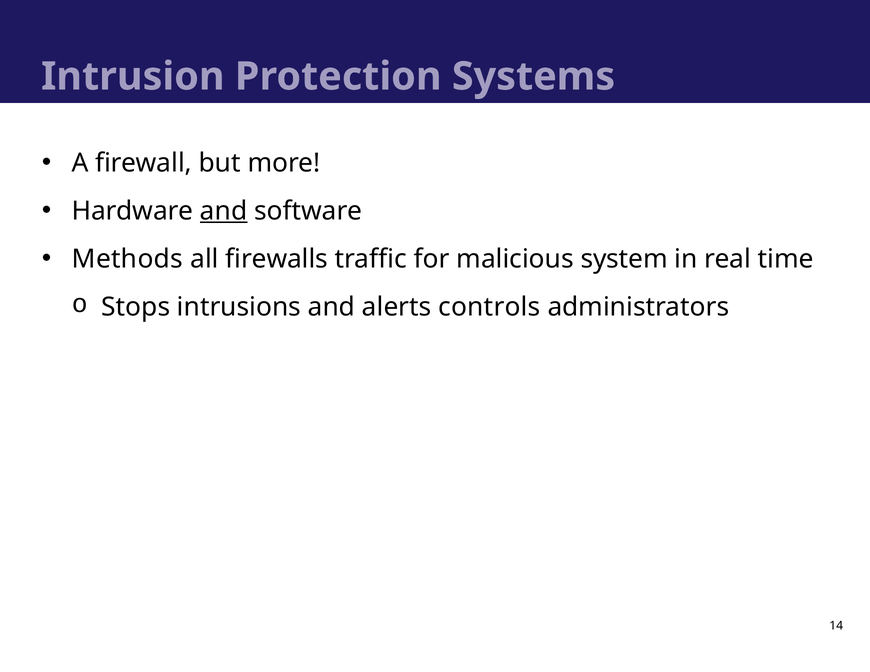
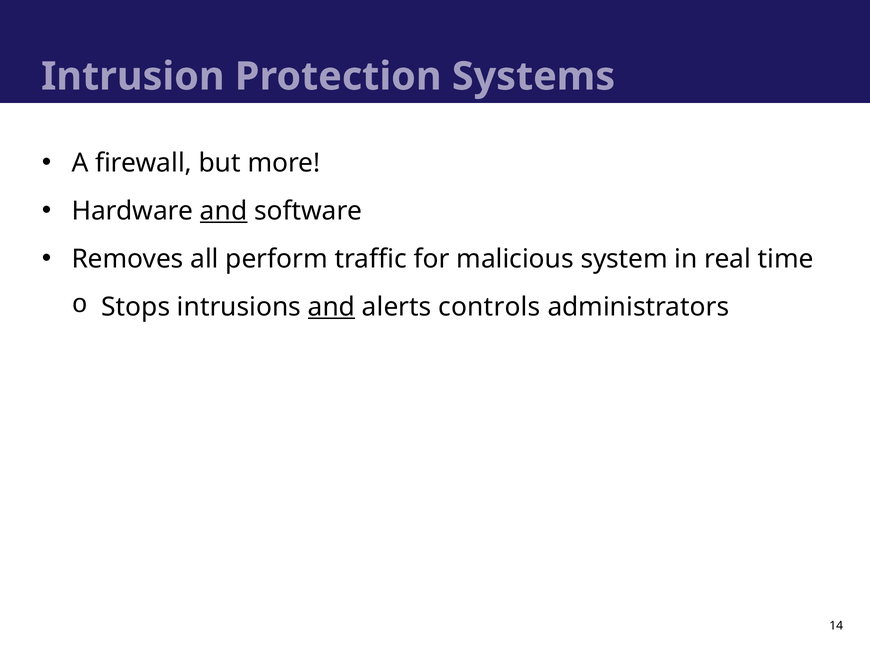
Methods: Methods -> Removes
firewalls: firewalls -> perform
and at (332, 307) underline: none -> present
